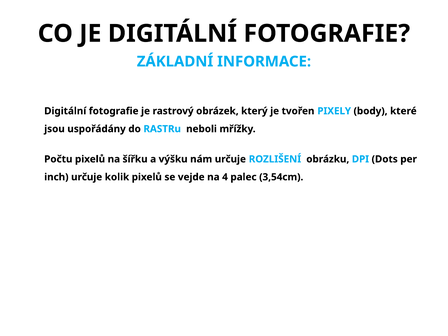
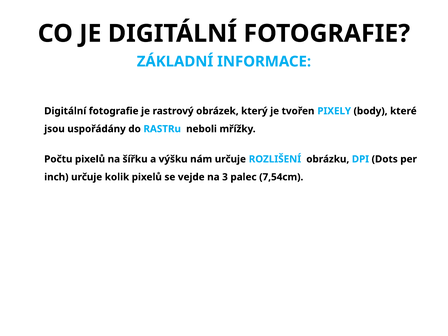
4: 4 -> 3
3,54cm: 3,54cm -> 7,54cm
